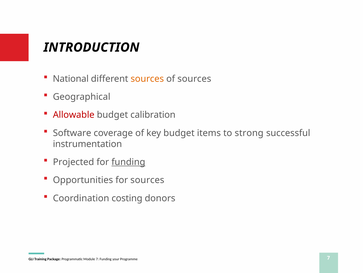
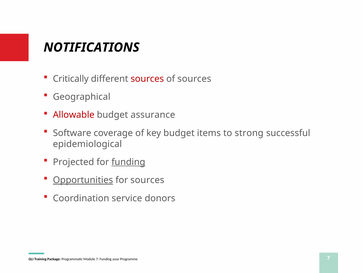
INTRODUCTION: INTRODUCTION -> NOTIFICATIONS
National: National -> Critically
sources at (147, 79) colour: orange -> red
calibration: calibration -> assurance
instrumentation: instrumentation -> epidemiological
Opportunities underline: none -> present
costing: costing -> service
